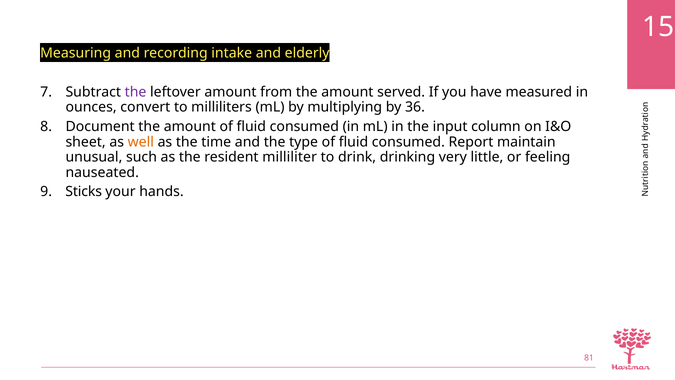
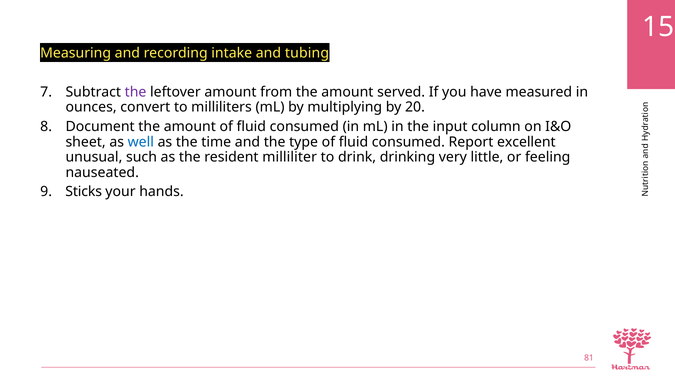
elderly: elderly -> tubing
36: 36 -> 20
well colour: orange -> blue
maintain: maintain -> excellent
